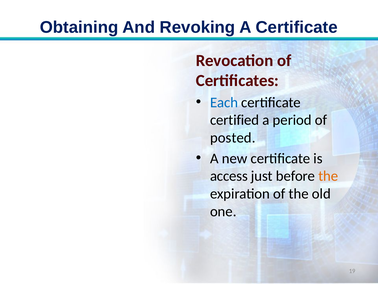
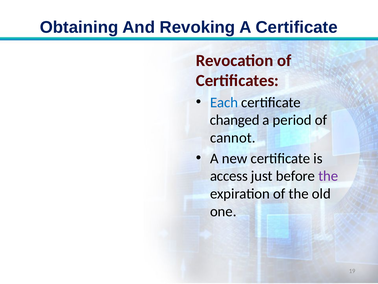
certified: certified -> changed
posted: posted -> cannot
the at (328, 176) colour: orange -> purple
